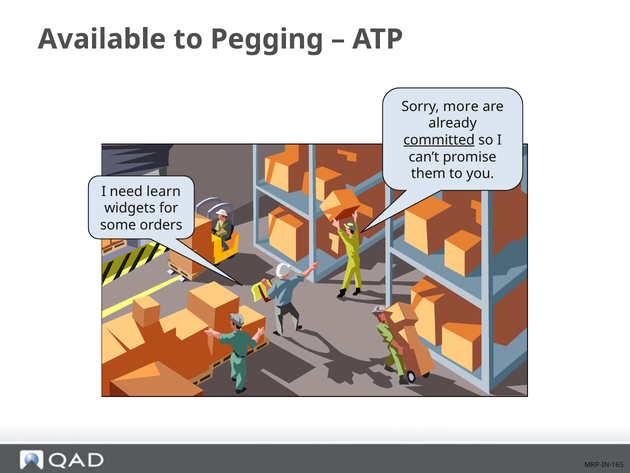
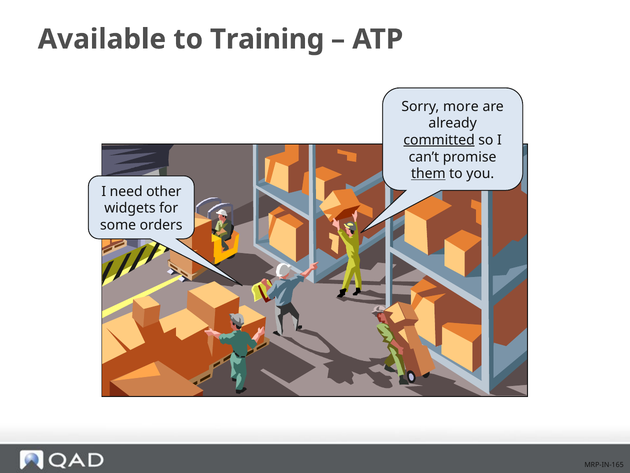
Pegging: Pegging -> Training
them underline: none -> present
learn: learn -> other
